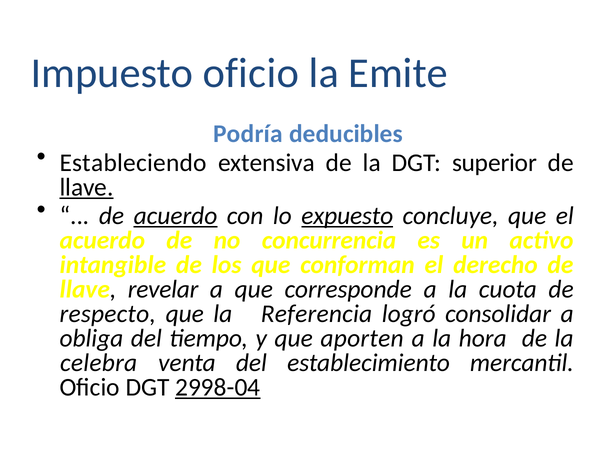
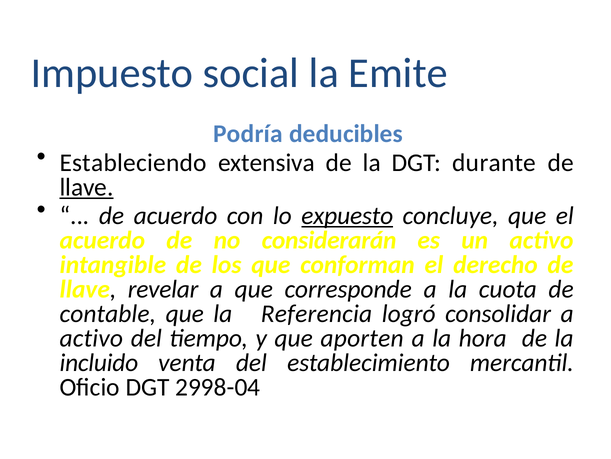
Impuesto oficio: oficio -> social
superior: superior -> durante
acuerdo at (175, 216) underline: present -> none
concurrencia: concurrencia -> considerarán
respecto: respecto -> contable
obliga at (91, 338): obliga -> activo
celebra: celebra -> incluido
2998-04 underline: present -> none
